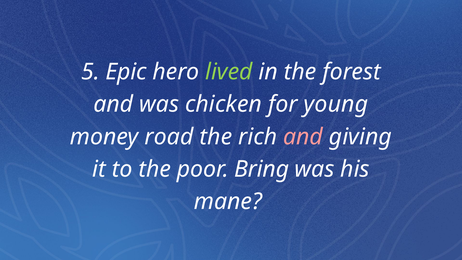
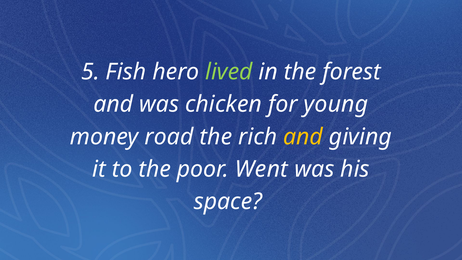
Epic: Epic -> Fish
and at (303, 137) colour: pink -> yellow
Bring: Bring -> Went
mane: mane -> space
